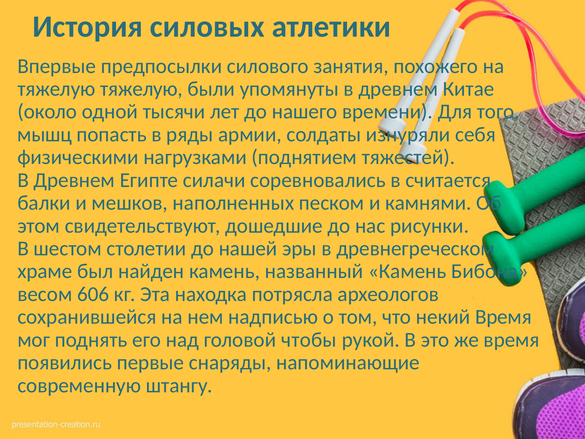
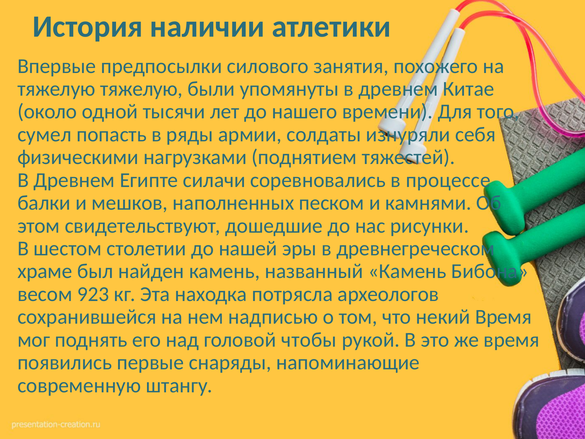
силовых: силовых -> наличии
мышц: мышц -> сумел
считается: считается -> процессе
606: 606 -> 923
